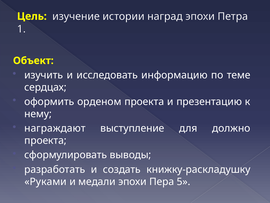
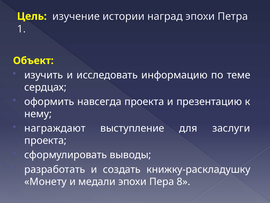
орденом: орденом -> навсегда
должно: должно -> заслуги
Руками: Руками -> Монету
5: 5 -> 8
